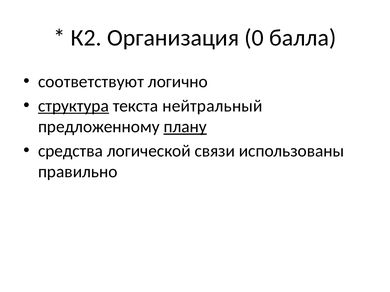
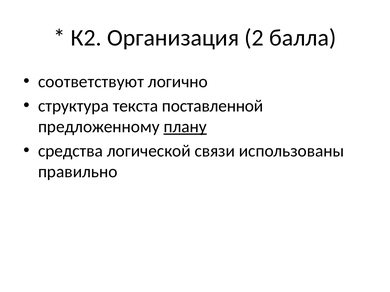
0: 0 -> 2
структура underline: present -> none
нейтральный: нейтральный -> поставленной
